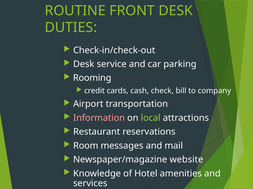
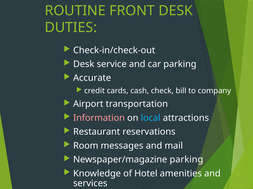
Rooming: Rooming -> Accurate
local colour: light green -> light blue
Newspaper/magazine website: website -> parking
